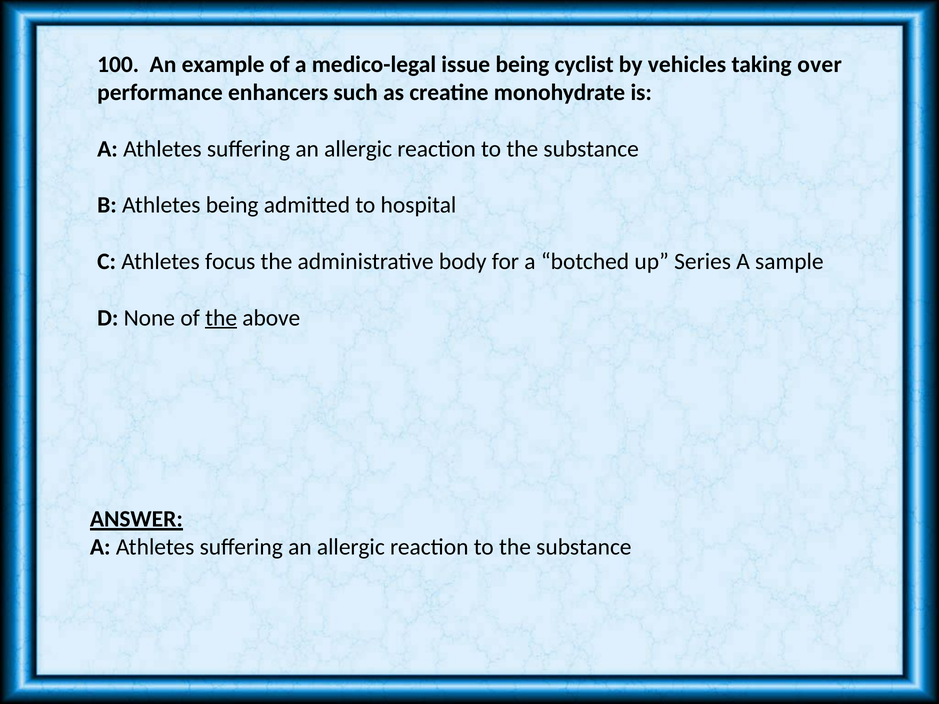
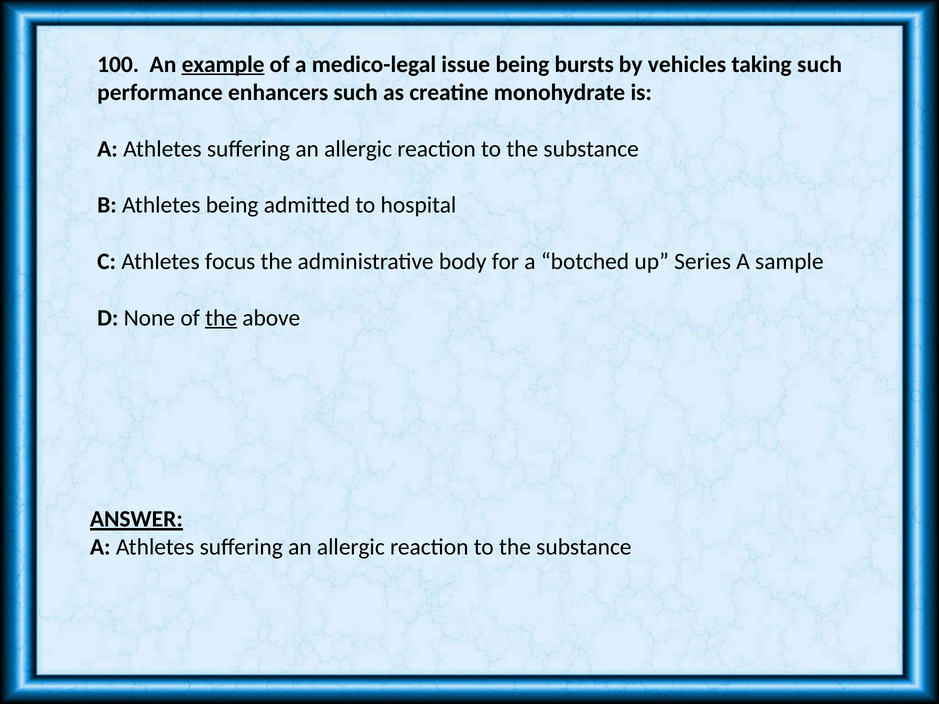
example underline: none -> present
cyclist: cyclist -> bursts
taking over: over -> such
